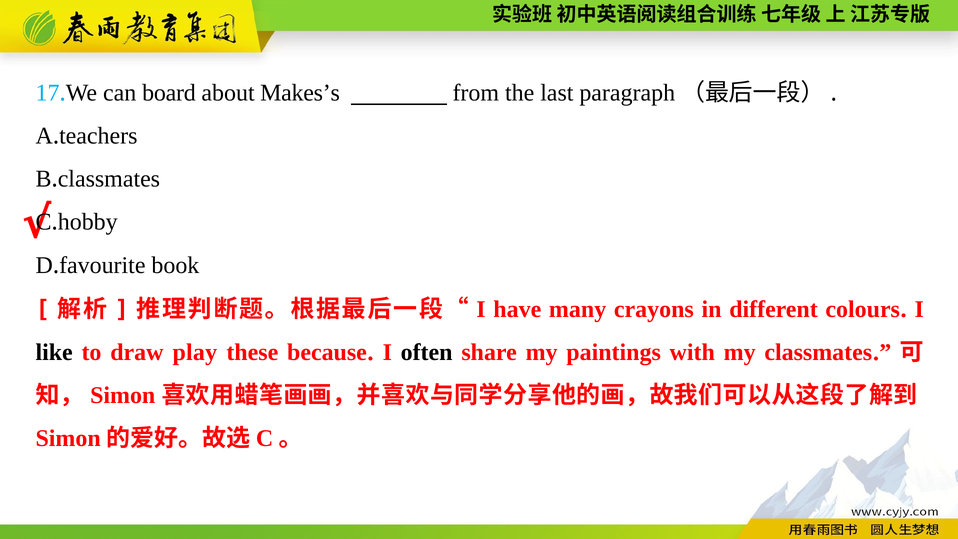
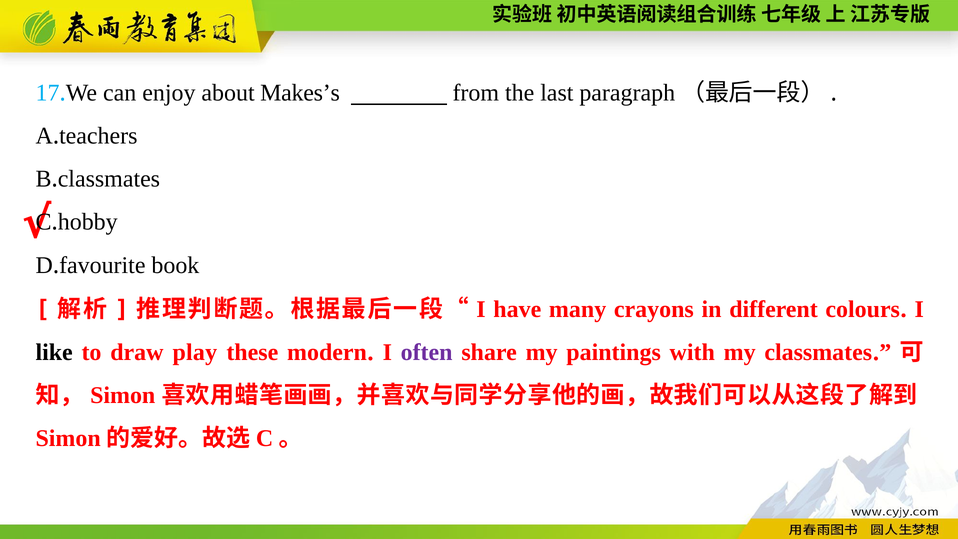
board: board -> enjoy
because: because -> modern
often colour: black -> purple
